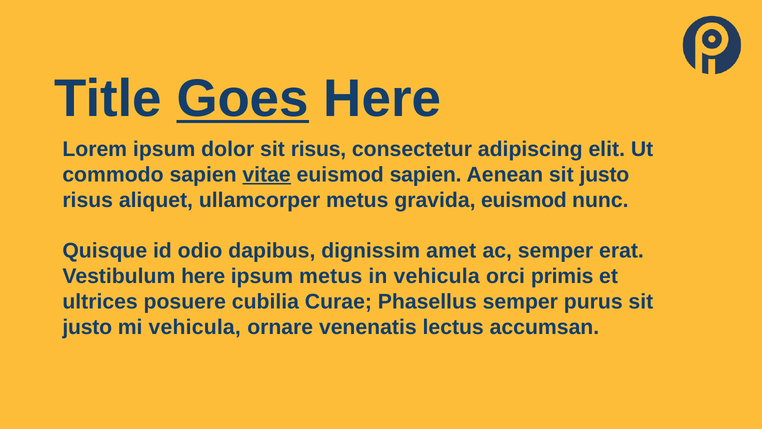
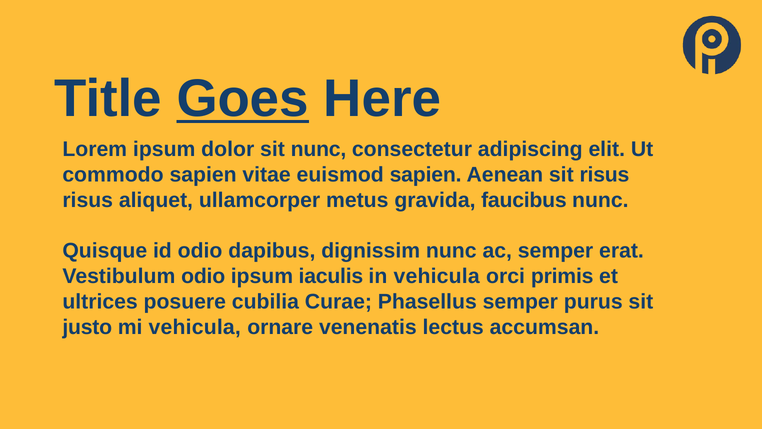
sit risus: risus -> nunc
vitae underline: present -> none
Aenean sit justo: justo -> risus
gravida euismod: euismod -> faucibus
dignissim amet: amet -> nunc
Vestibulum here: here -> odio
ipsum metus: metus -> iaculis
